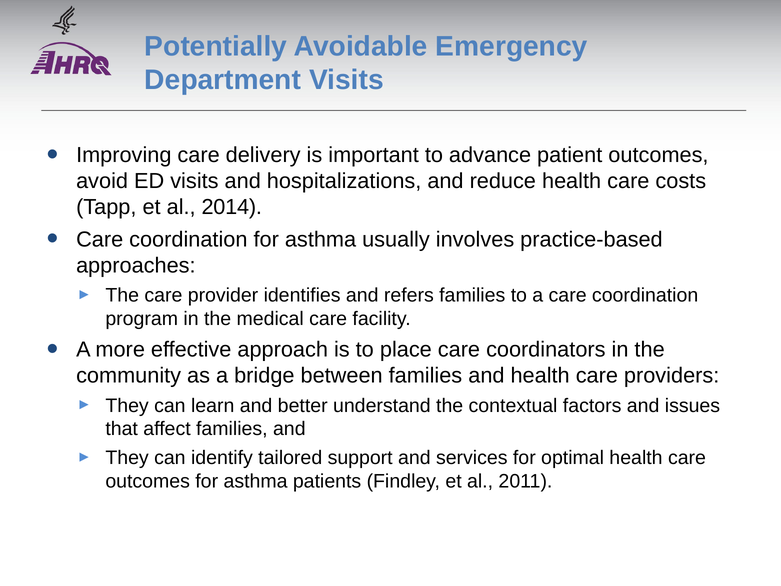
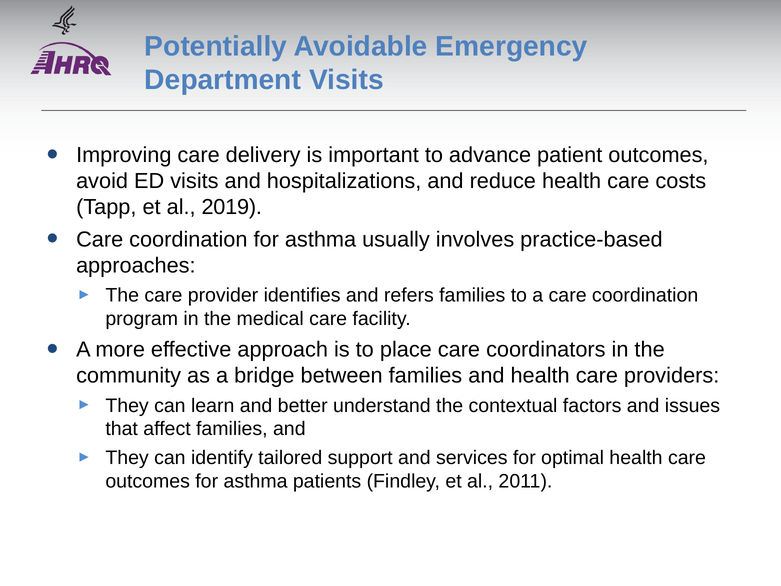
2014: 2014 -> 2019
